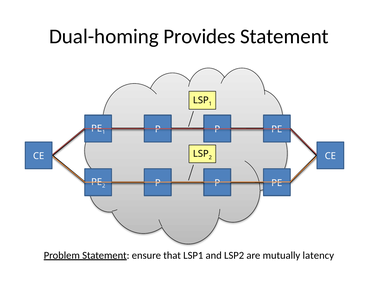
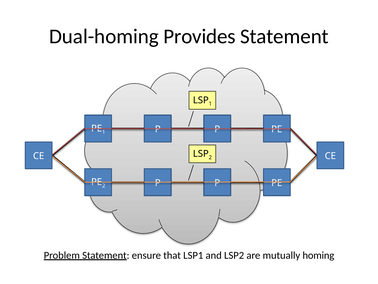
latency: latency -> homing
